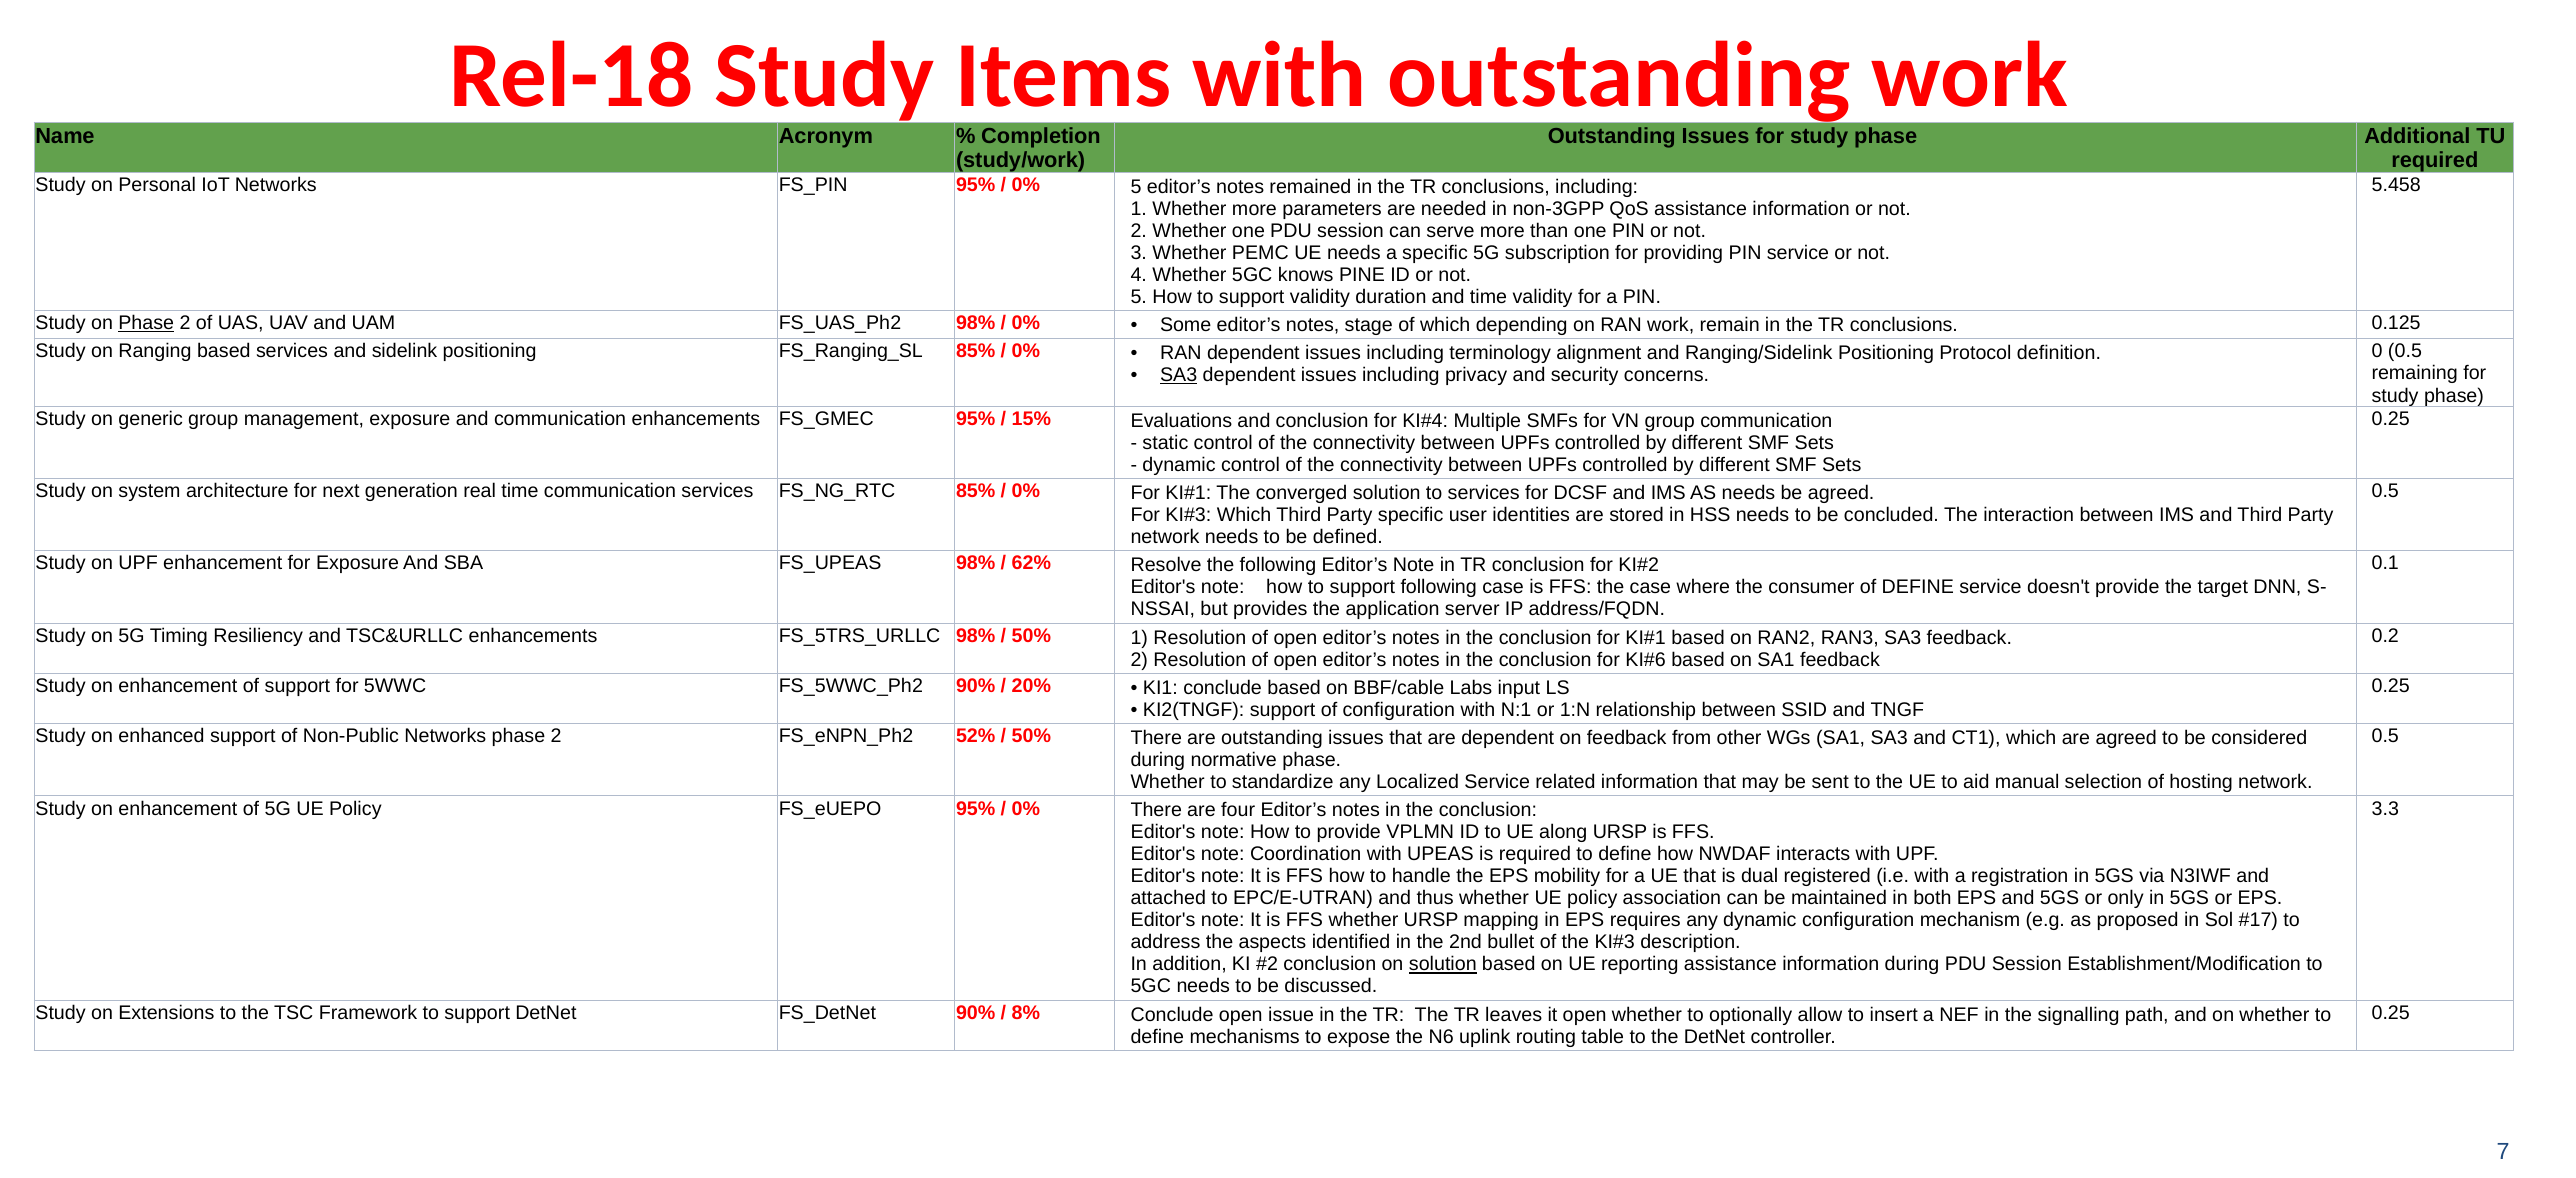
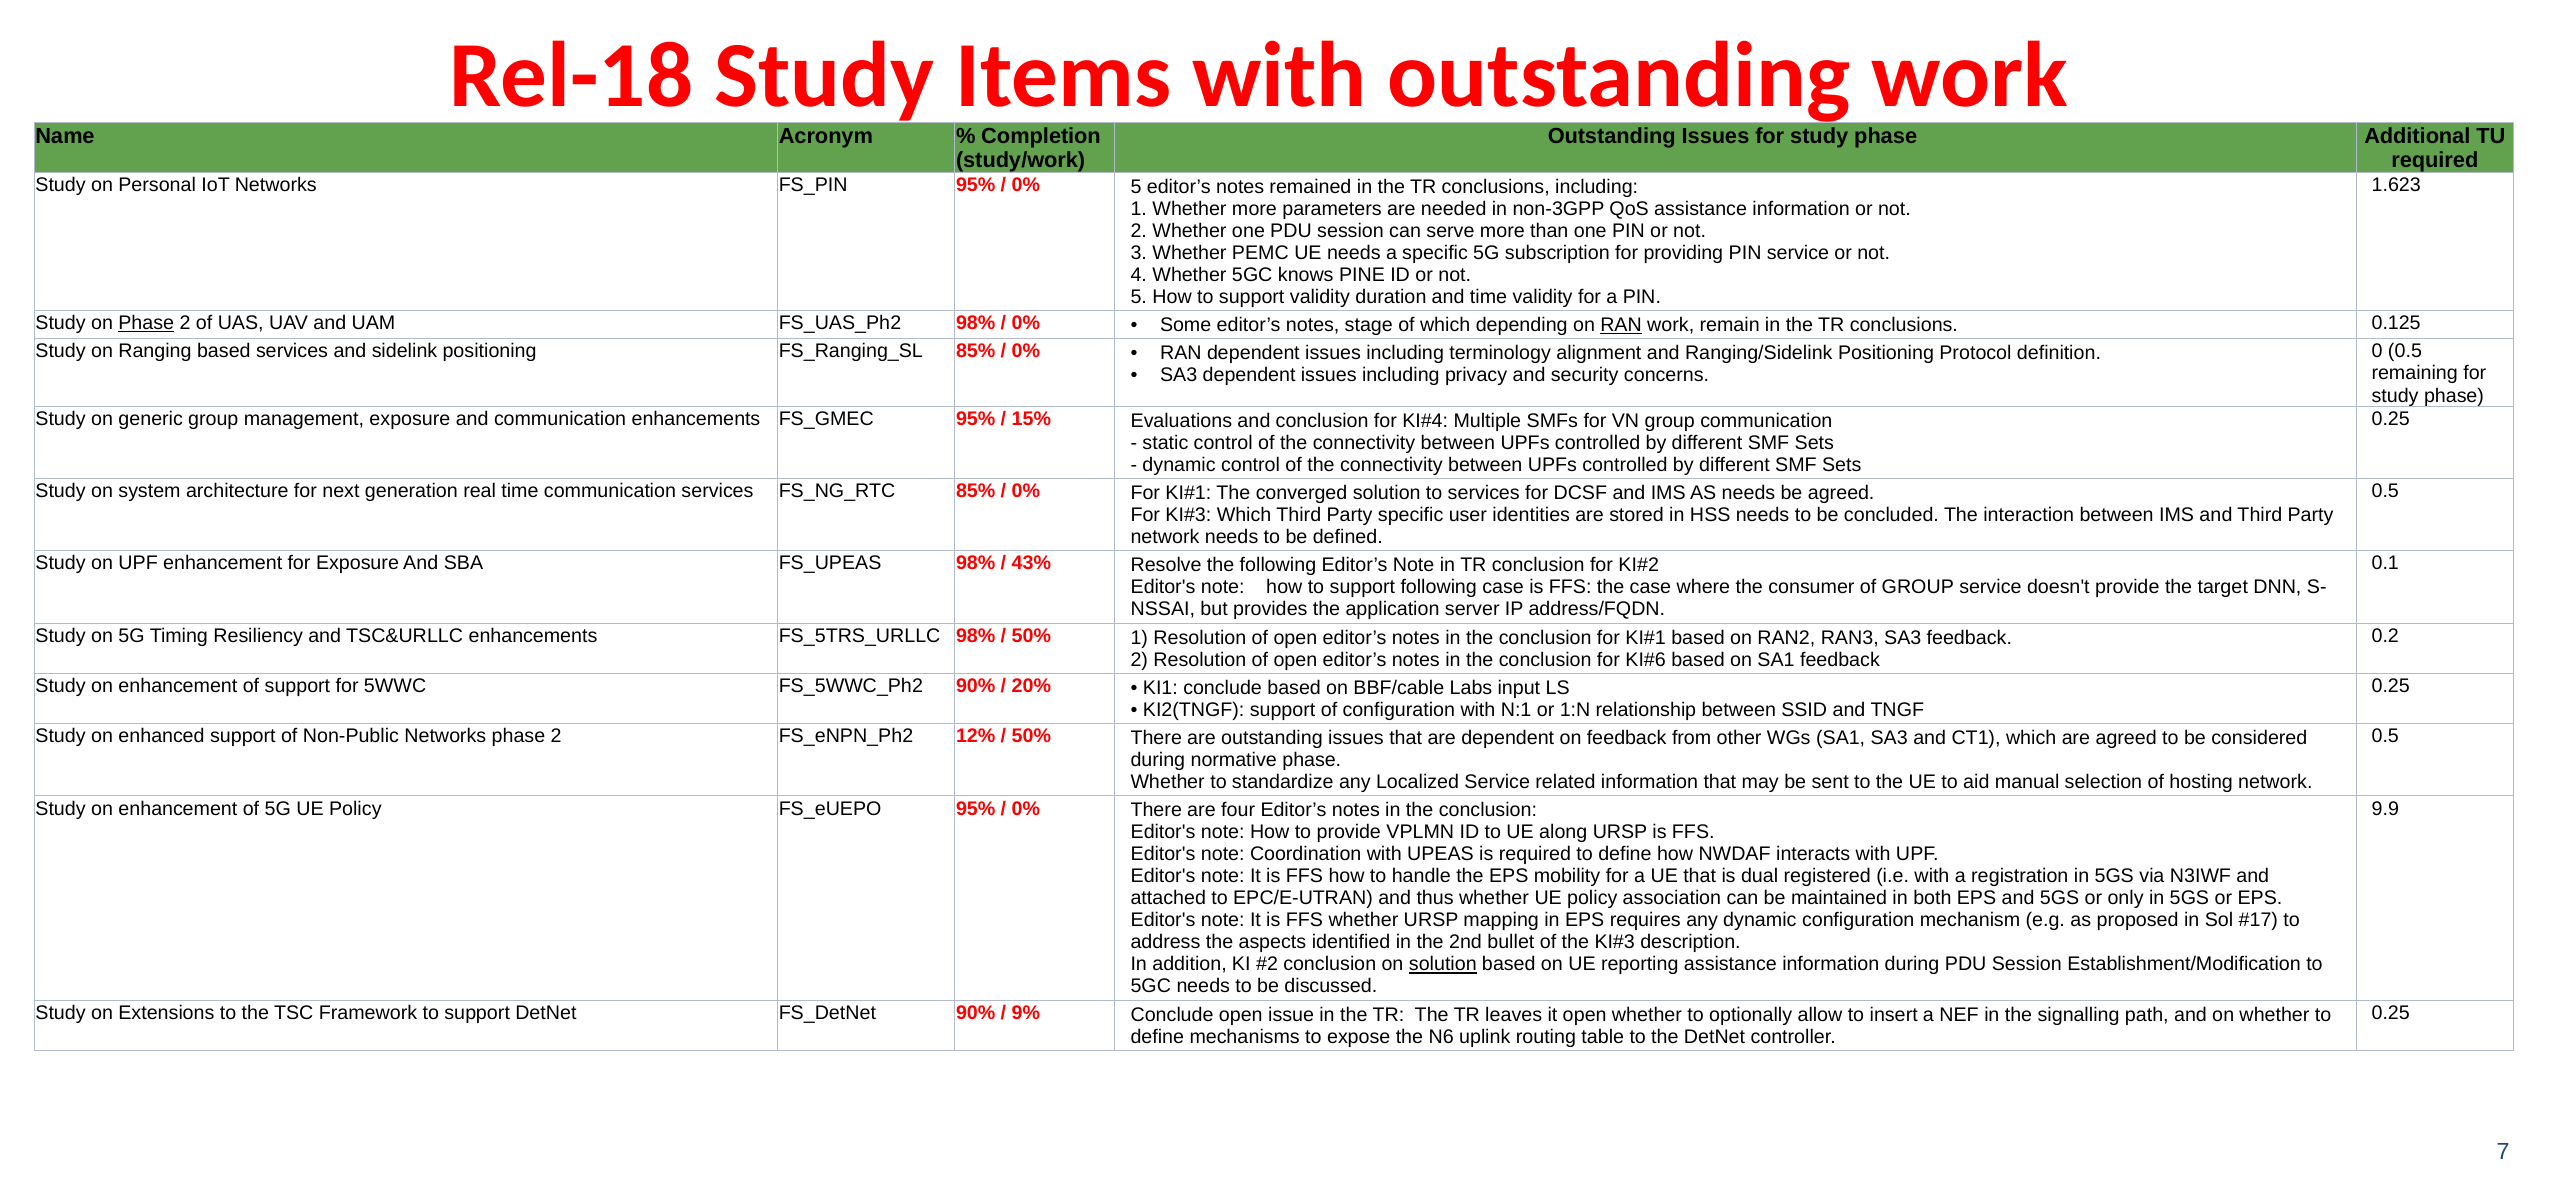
5.458: 5.458 -> 1.623
RAN at (1621, 325) underline: none -> present
SA3 at (1179, 375) underline: present -> none
62%: 62% -> 43%
of DEFINE: DEFINE -> GROUP
52%: 52% -> 12%
3.3: 3.3 -> 9.9
8%: 8% -> 9%
